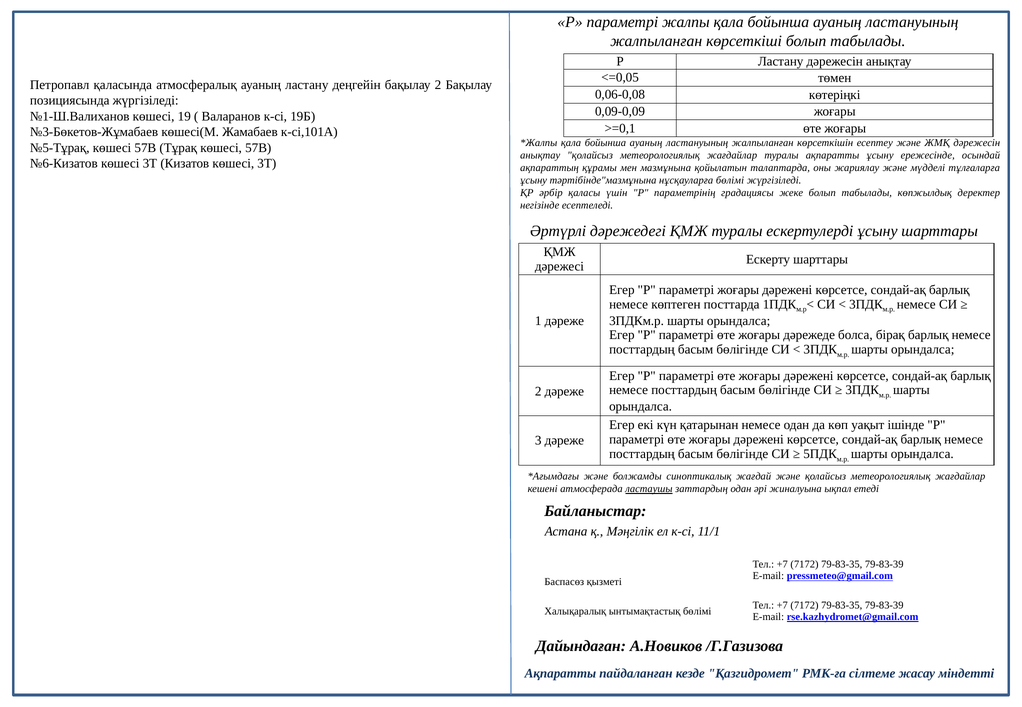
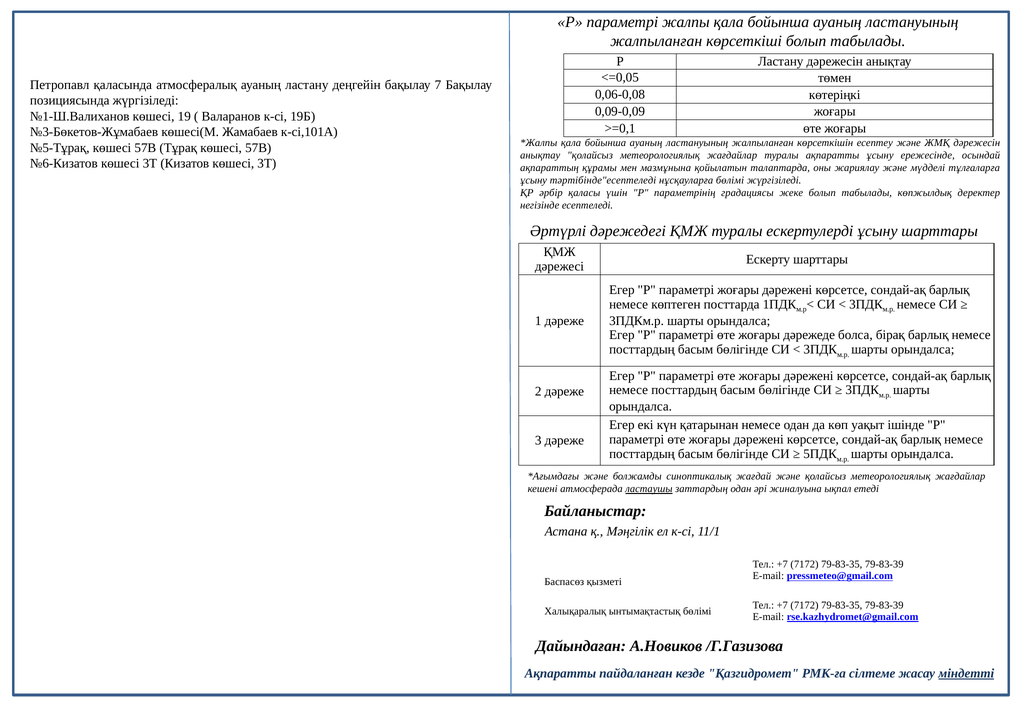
бақылау 2: 2 -> 7
тәртібінде"мазмұнына: тәртібінде"мазмұнына -> тәртібінде"есептеледі
міндетті underline: none -> present
